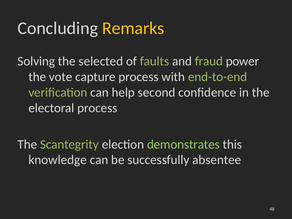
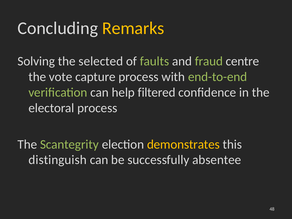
power: power -> centre
second: second -> filtered
demonstrates colour: light green -> yellow
knowledge: knowledge -> distinguish
